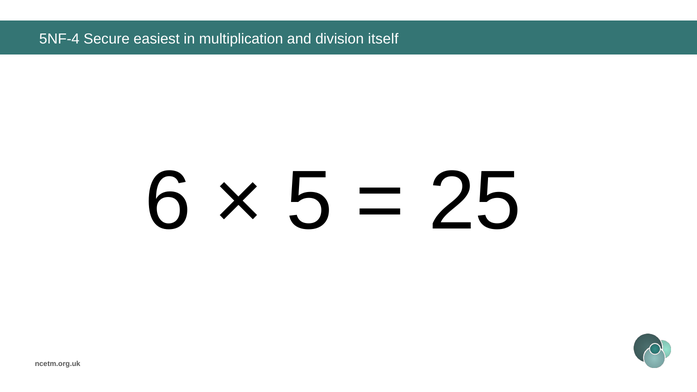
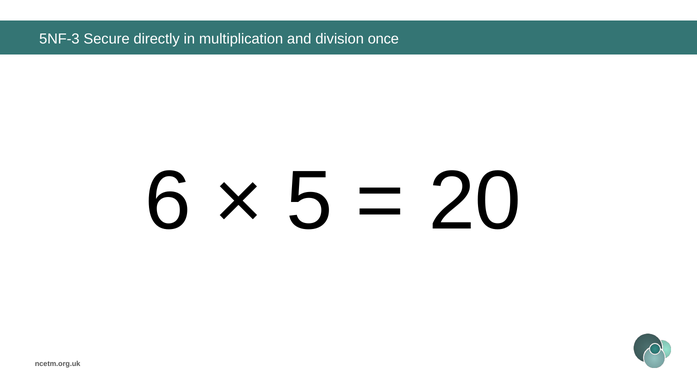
5NF-4: 5NF-4 -> 5NF-3
easiest: easiest -> directly
itself: itself -> once
25: 25 -> 20
